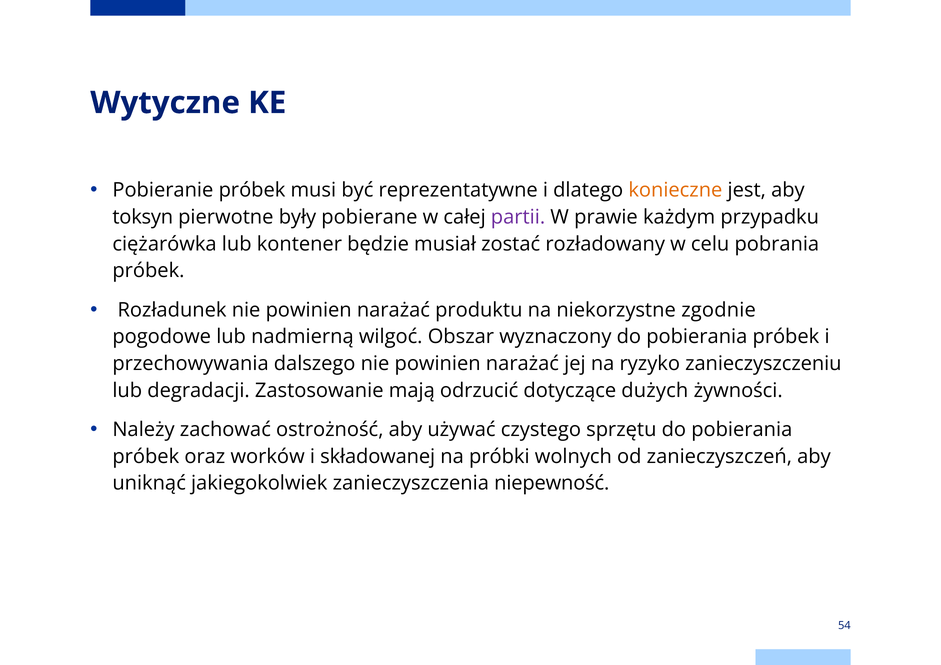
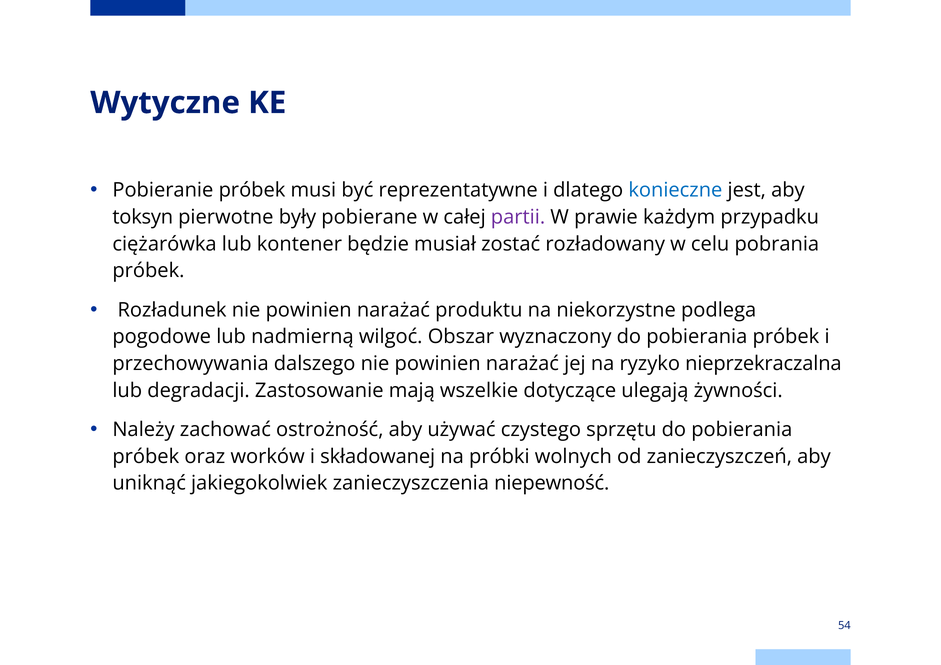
konieczne colour: orange -> blue
zgodnie: zgodnie -> podlega
zanieczyszczeniu: zanieczyszczeniu -> nieprzekraczalna
odrzucić: odrzucić -> wszelkie
dużych: dużych -> ulegają
